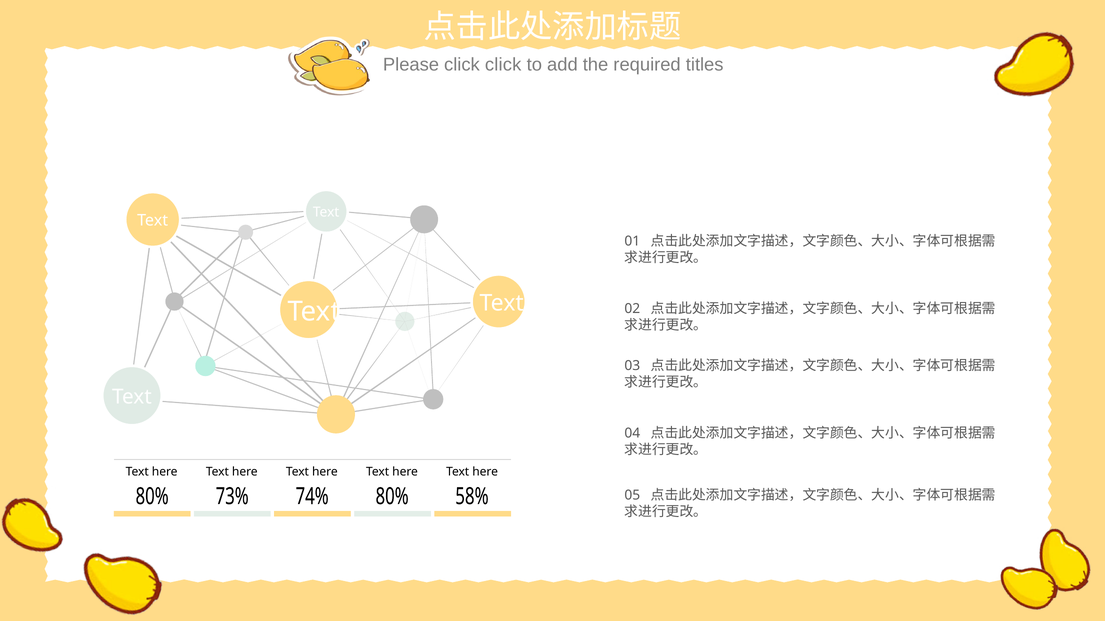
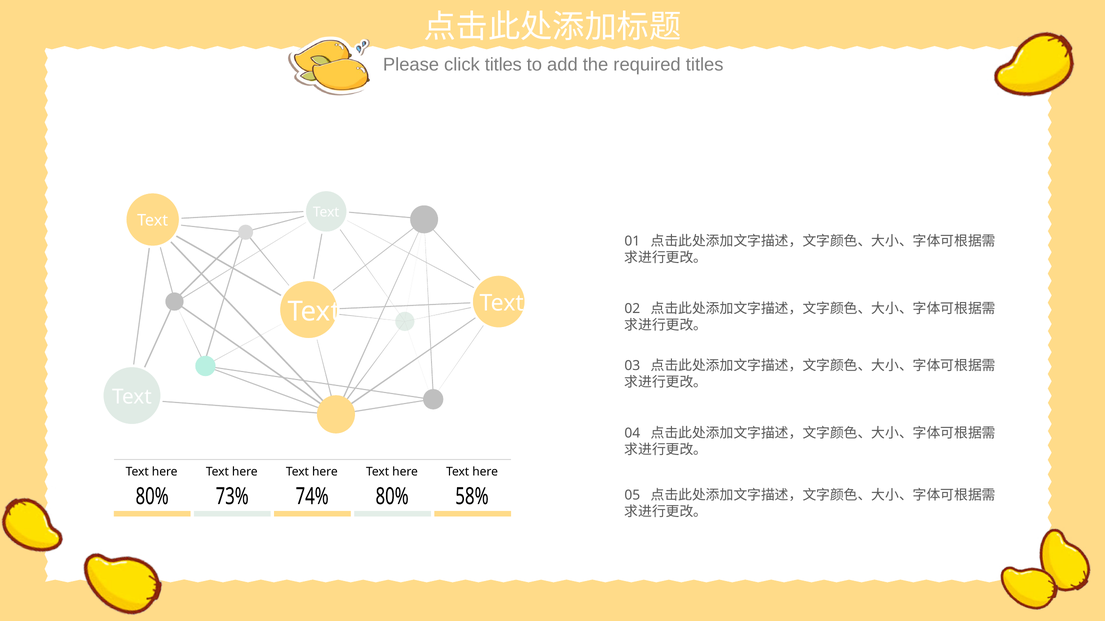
click click: click -> titles
